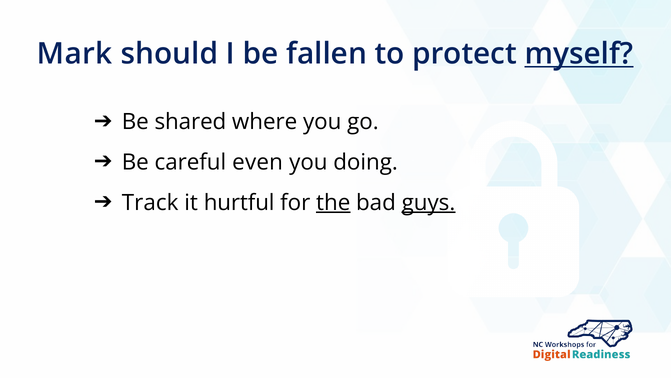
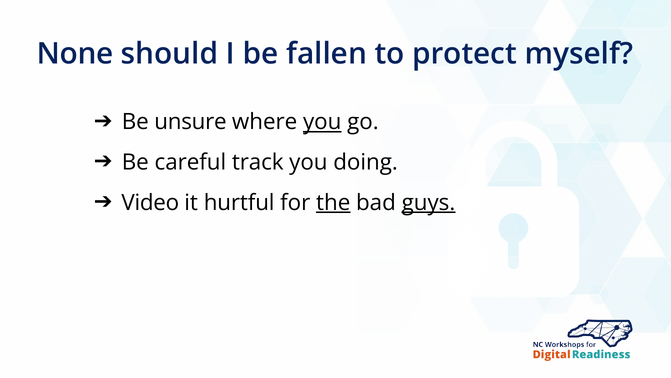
Mark: Mark -> None
myself underline: present -> none
shared: shared -> unsure
you at (322, 122) underline: none -> present
even: even -> track
Track: Track -> Video
